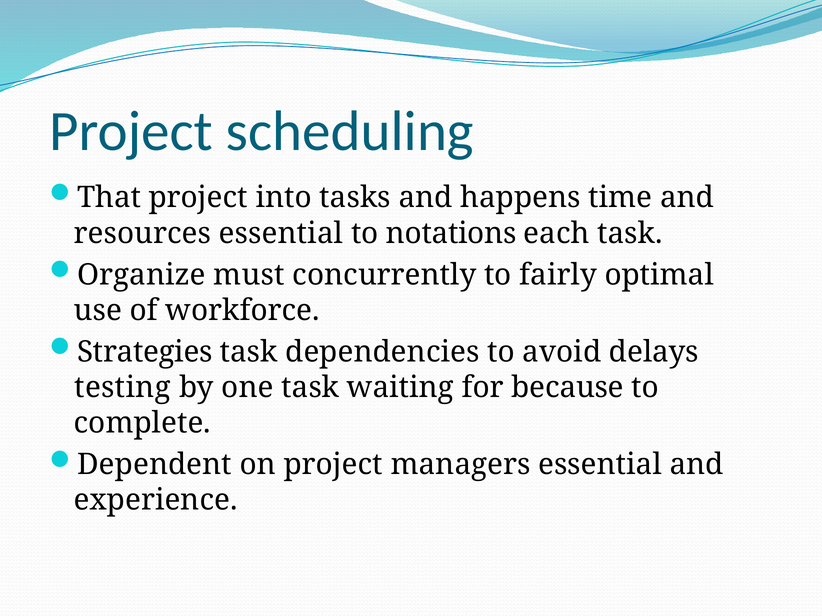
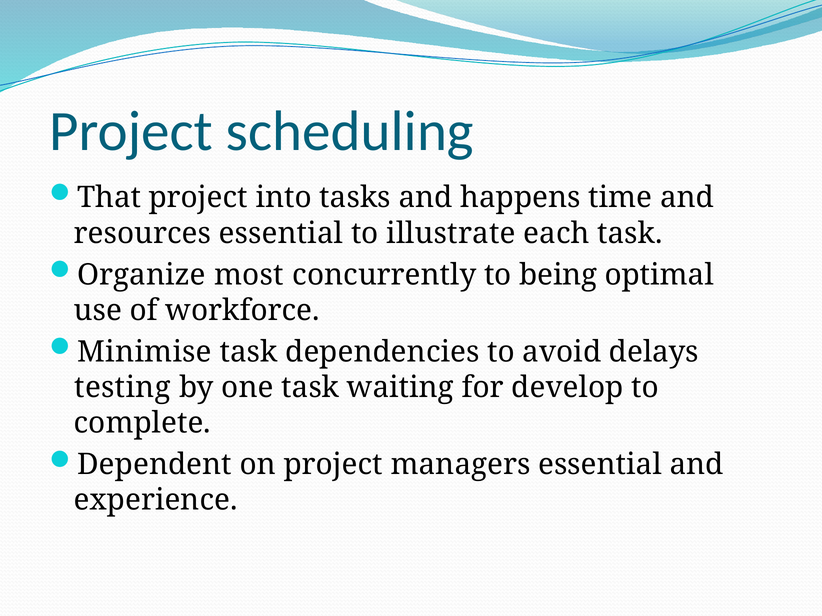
notations: notations -> illustrate
must: must -> most
fairly: fairly -> being
Strategies: Strategies -> Minimise
because: because -> develop
